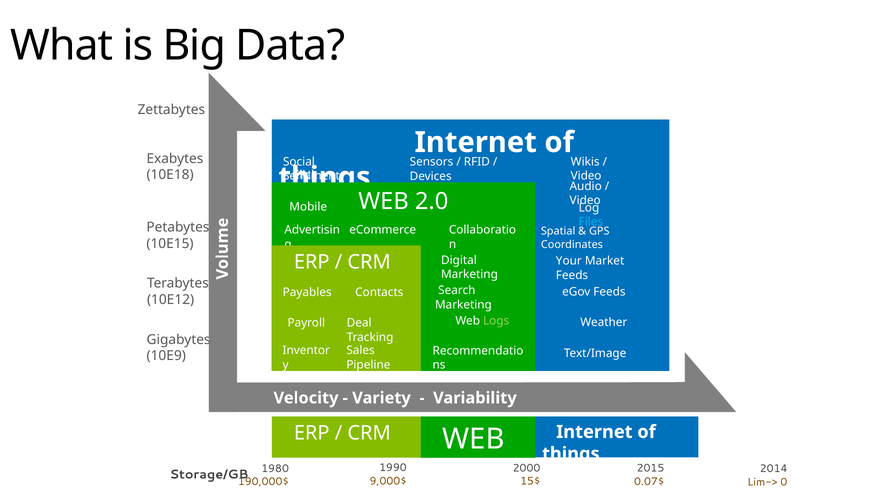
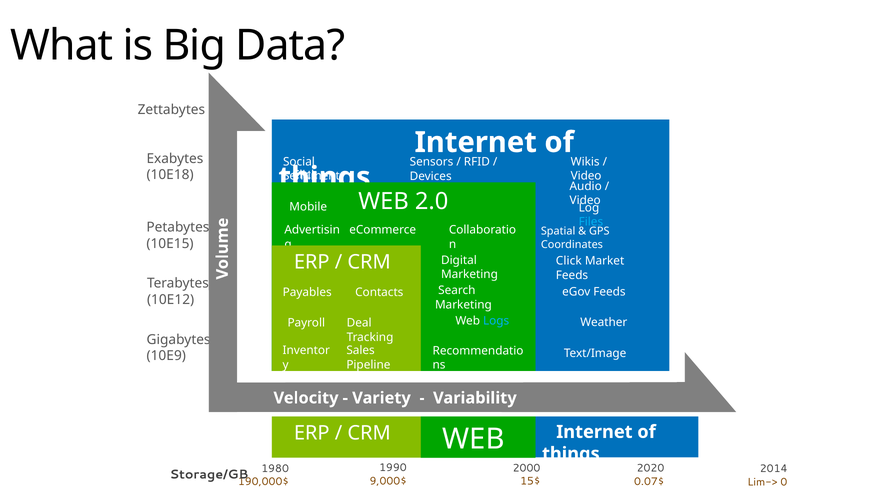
Your at (569, 261): Your -> Click
Logs colour: light green -> light blue
2015: 2015 -> 2020
